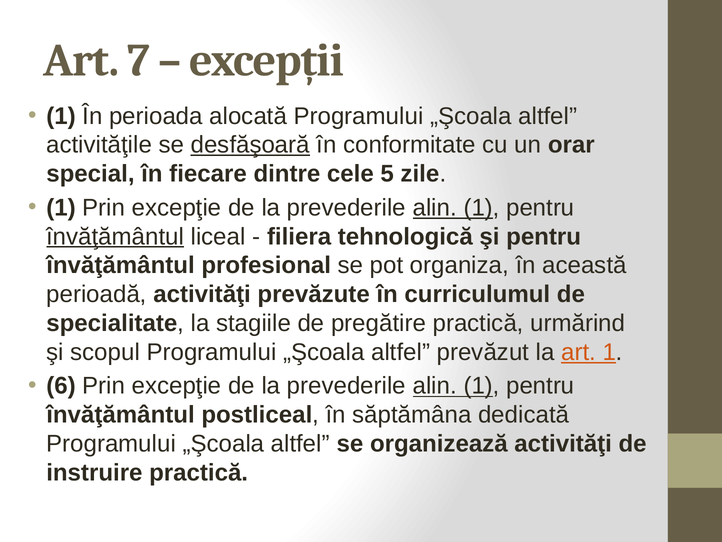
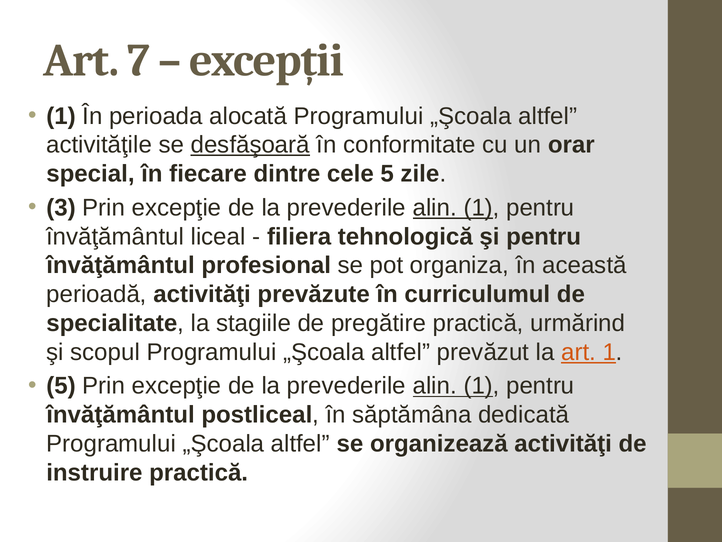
1 at (61, 207): 1 -> 3
învăţământul at (115, 236) underline: present -> none
6 at (61, 386): 6 -> 5
